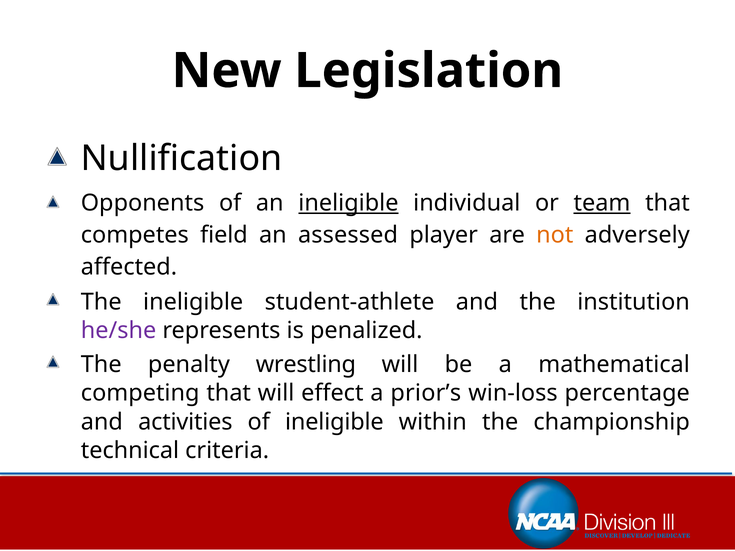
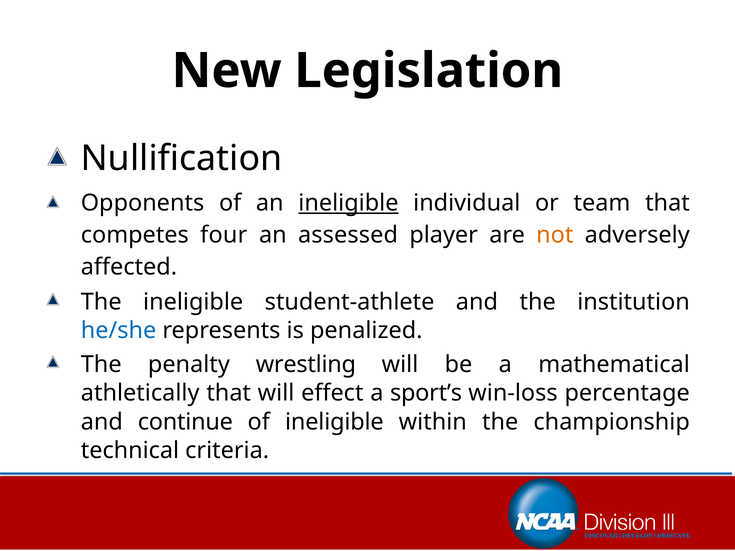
team underline: present -> none
field: field -> four
he/she colour: purple -> blue
competing: competing -> athletically
prior’s: prior’s -> sport’s
activities: activities -> continue
